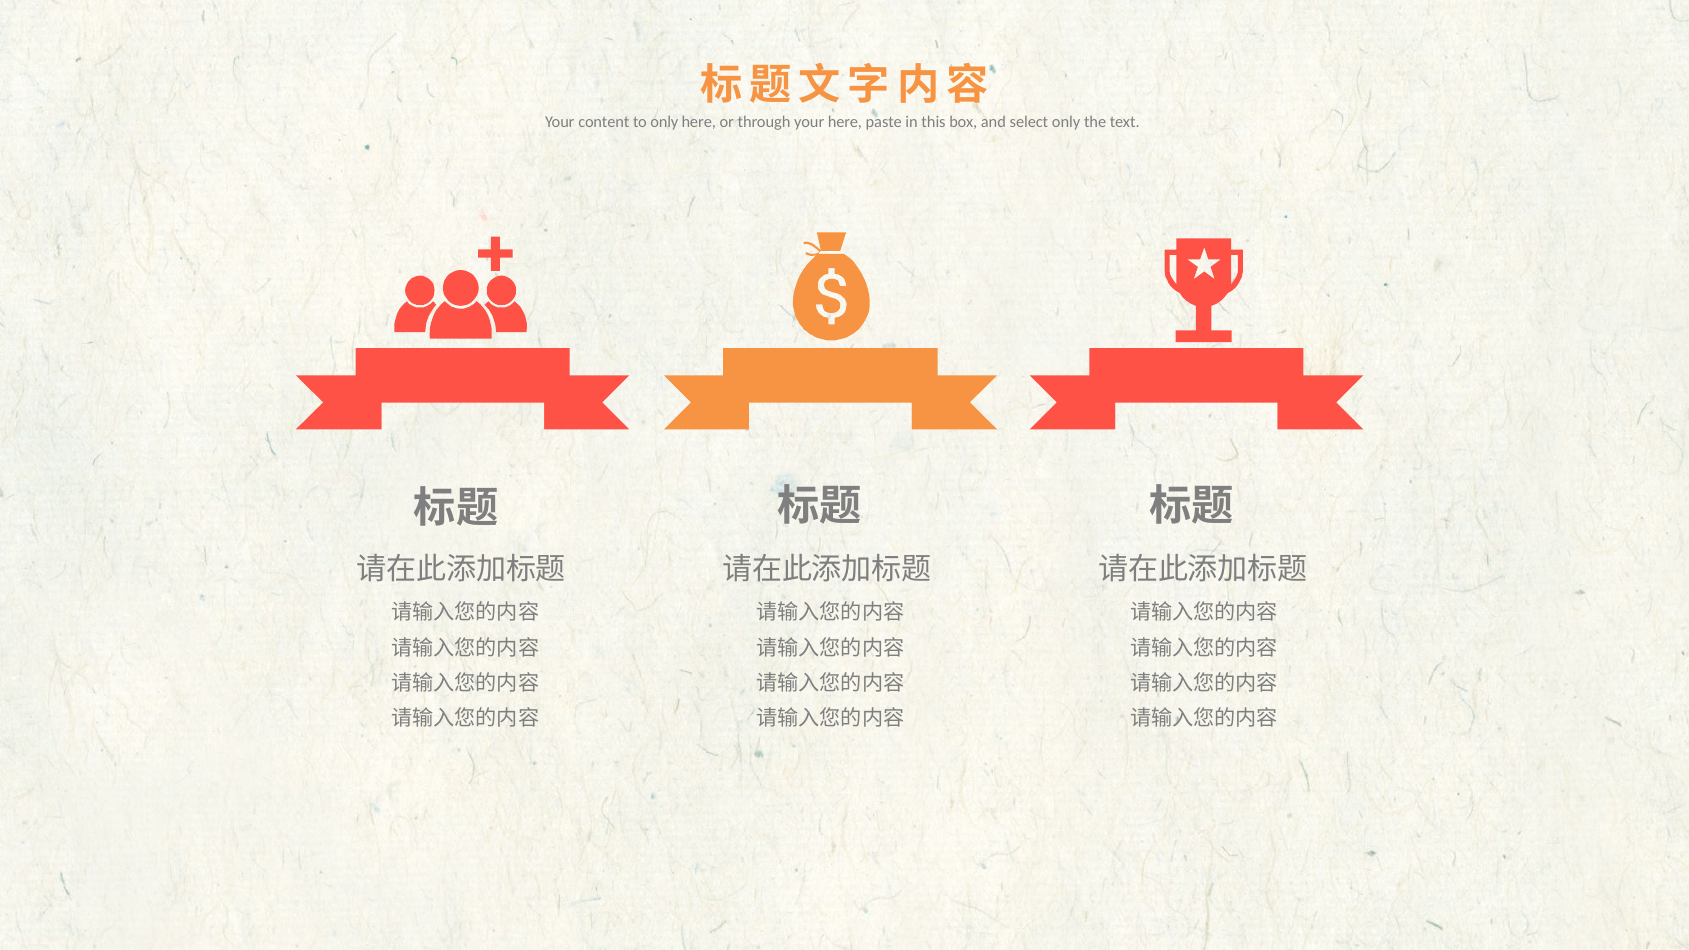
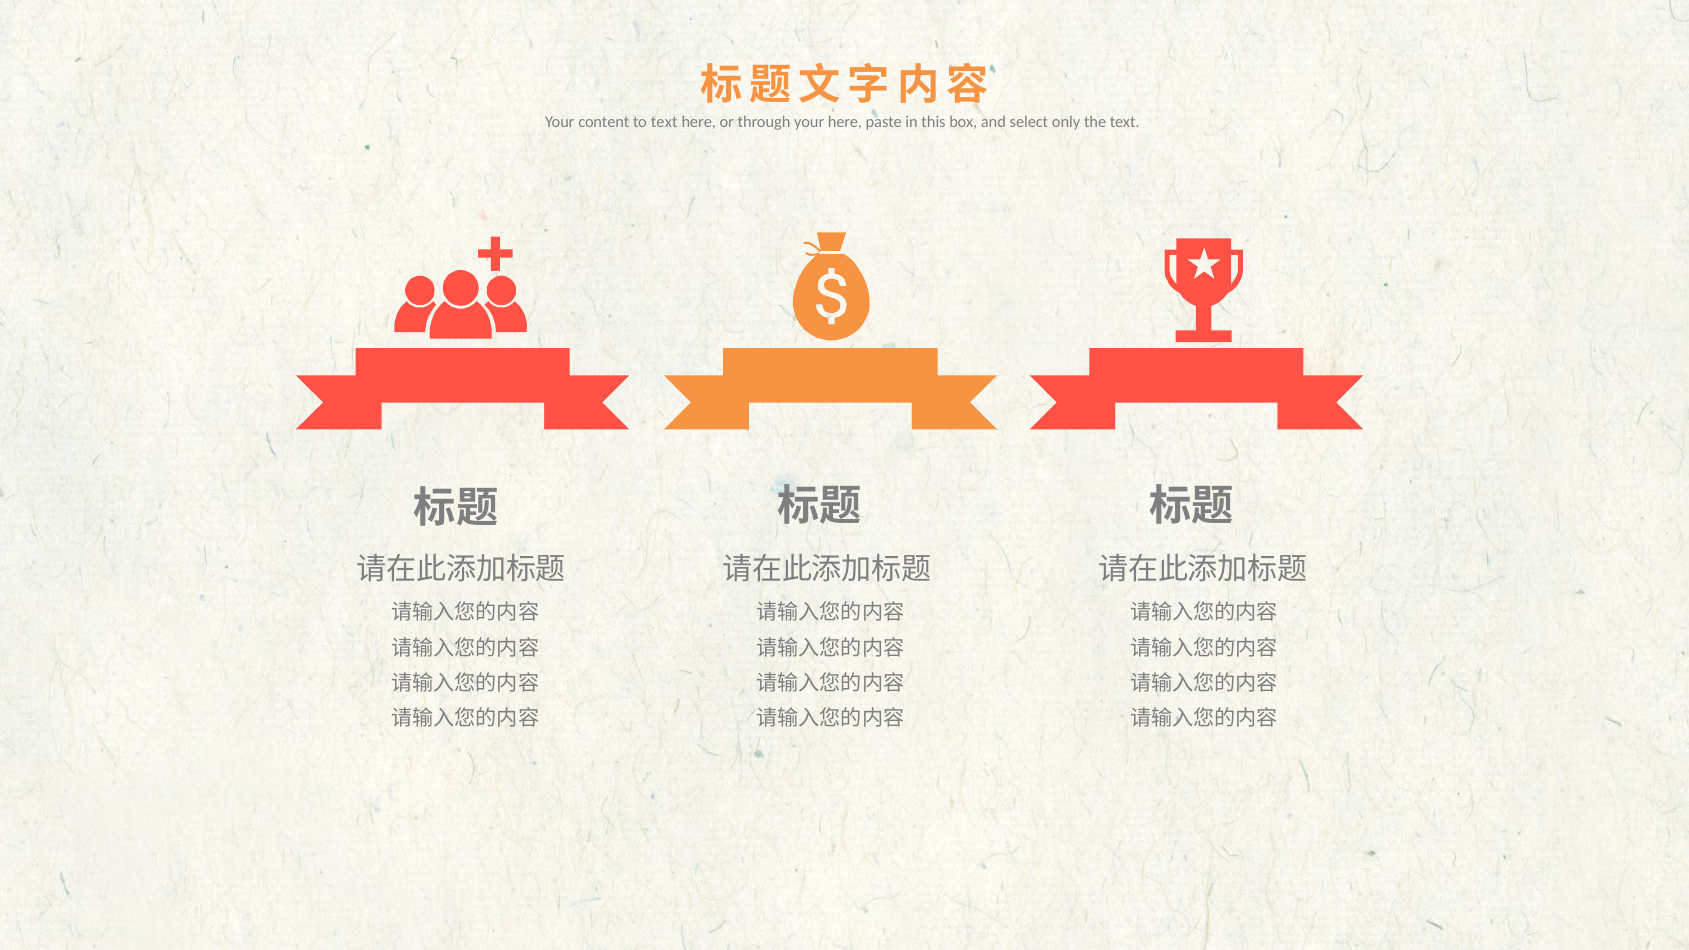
to only: only -> text
